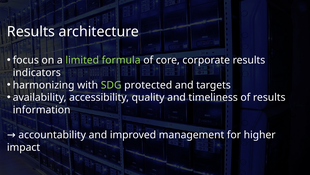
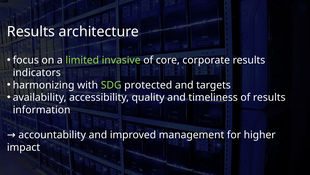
formula: formula -> invasive
